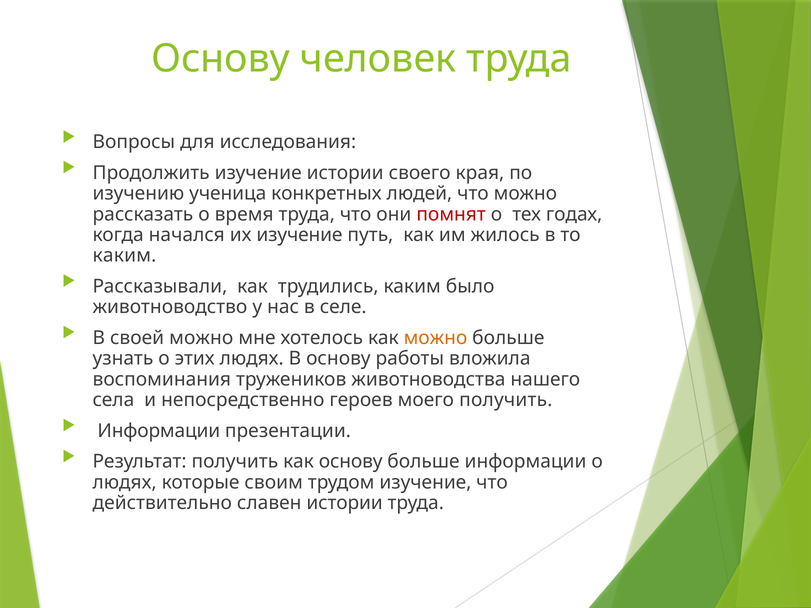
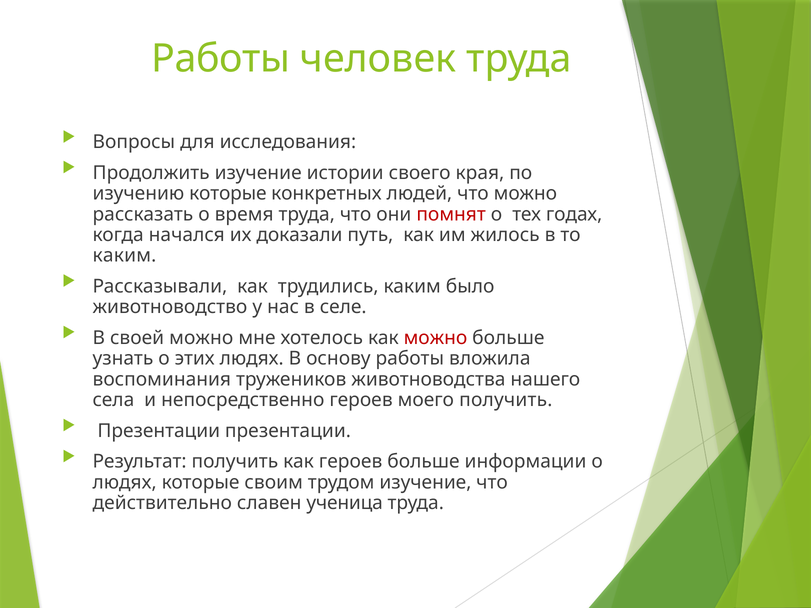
Основу at (220, 59): Основу -> Работы
изучению ученица: ученица -> которые
их изучение: изучение -> доказали
можно at (435, 338) colour: orange -> red
Информации at (159, 431): Информации -> Презентации
как основу: основу -> героев
славен истории: истории -> ученица
